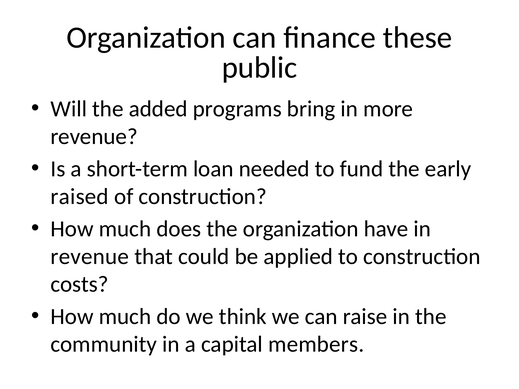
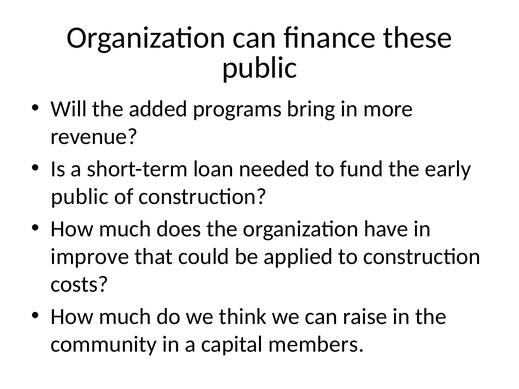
raised at (80, 197): raised -> public
revenue at (90, 257): revenue -> improve
